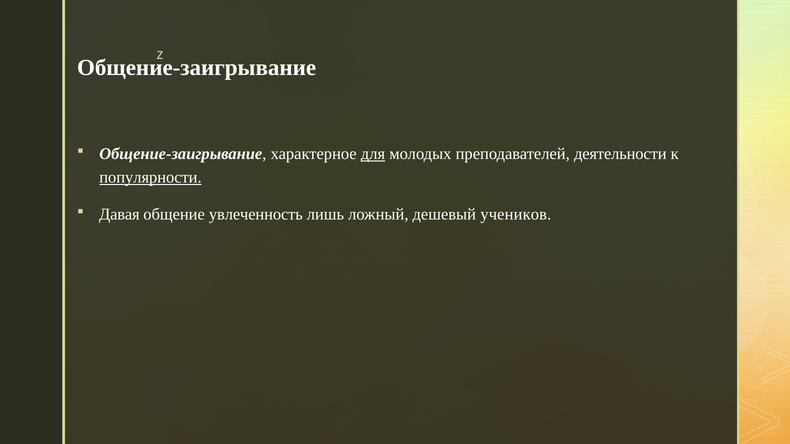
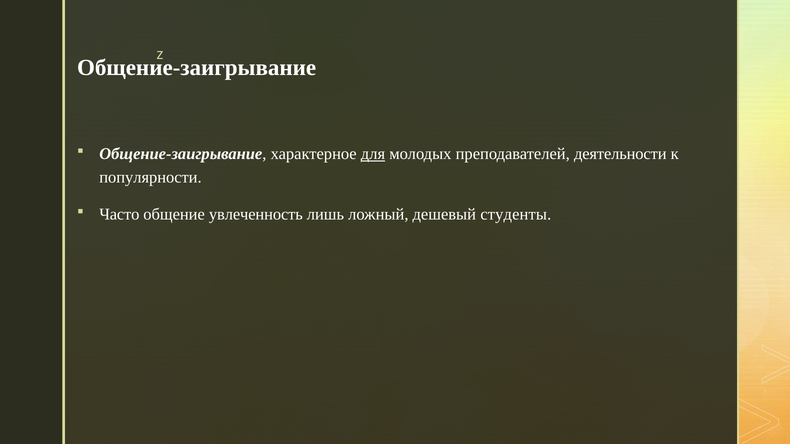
популярности underline: present -> none
Давая: Давая -> Часто
учеников: учеников -> студенты
